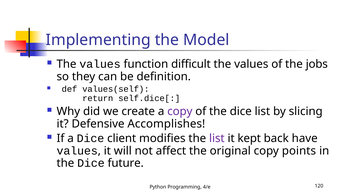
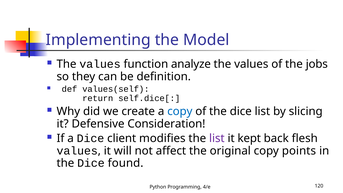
difficult: difficult -> analyze
copy at (180, 111) colour: purple -> blue
Accomplishes: Accomplishes -> Consideration
have: have -> flesh
future: future -> found
